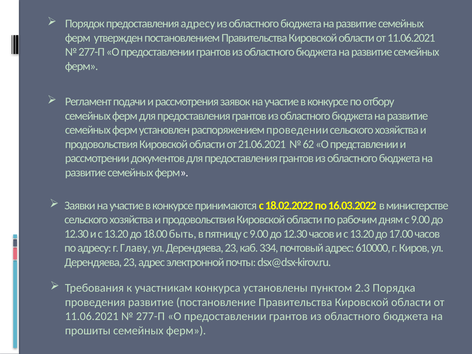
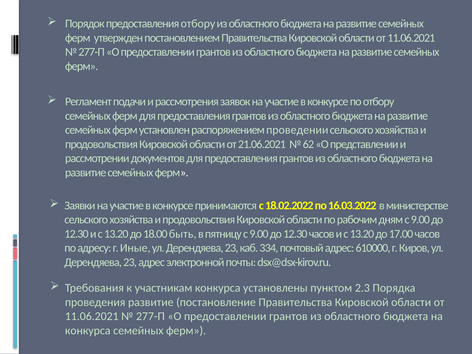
предоставления адресу: адресу -> отбору
Главу: Главу -> Иные
прошиты at (88, 330): прошиты -> конкурса
